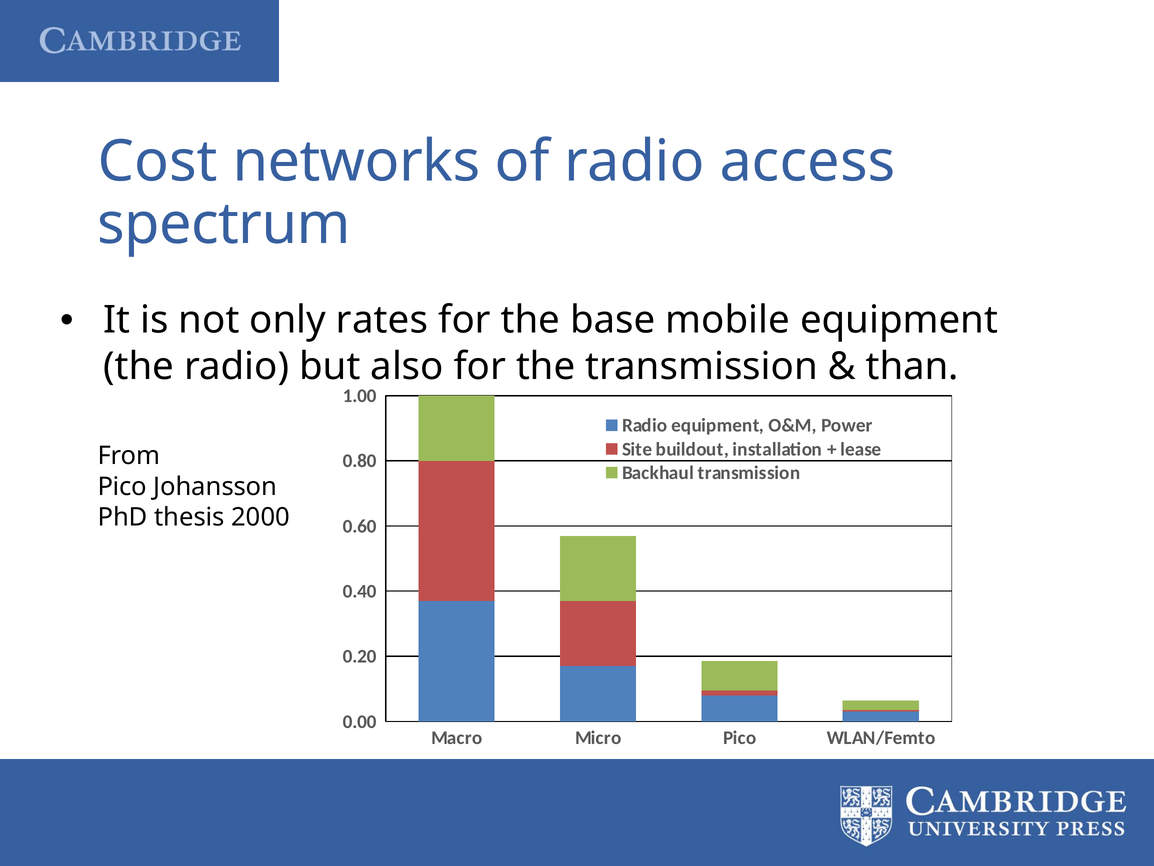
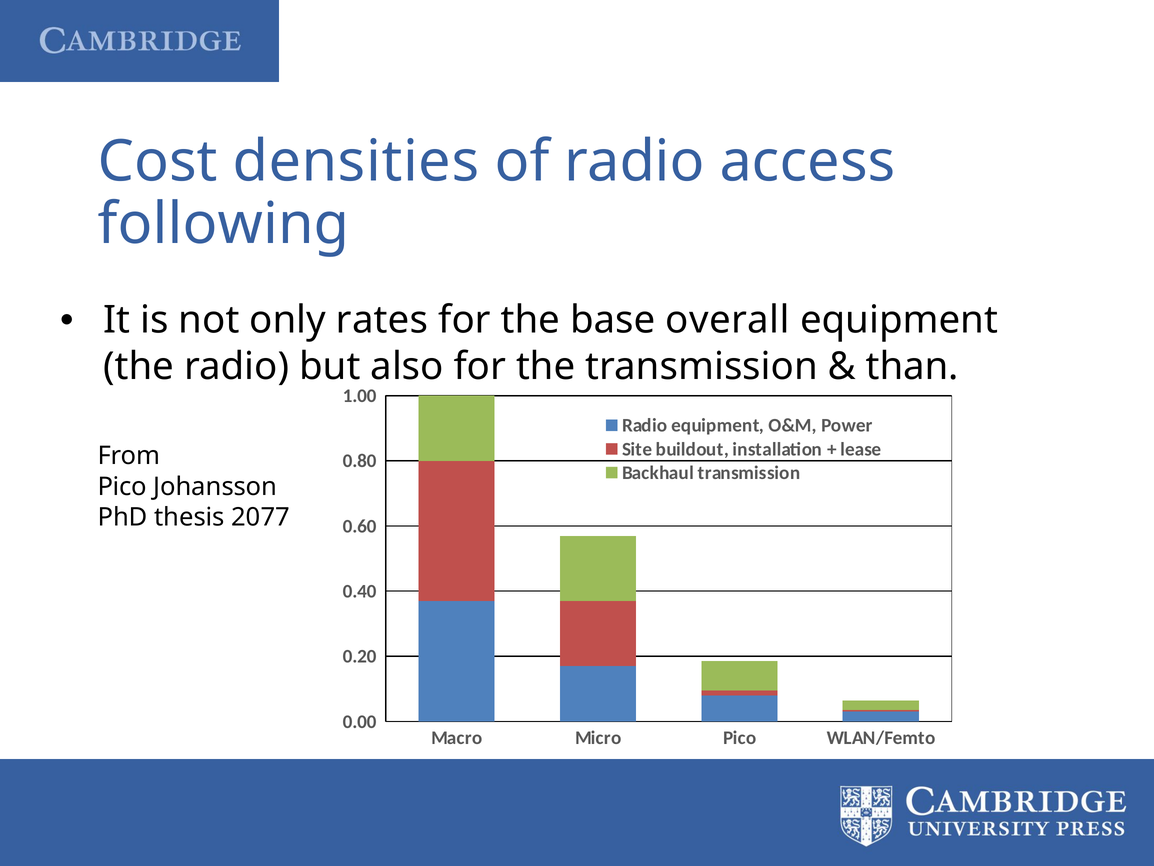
networks: networks -> densities
spectrum: spectrum -> following
mobile: mobile -> overall
2000: 2000 -> 2077
